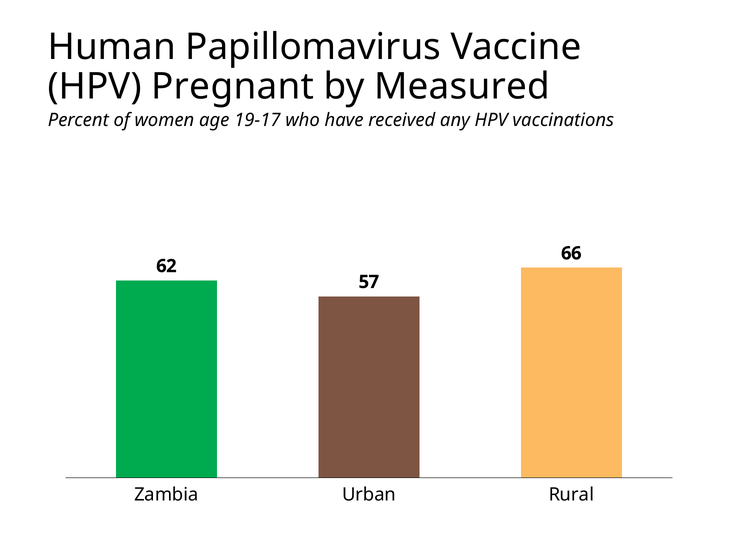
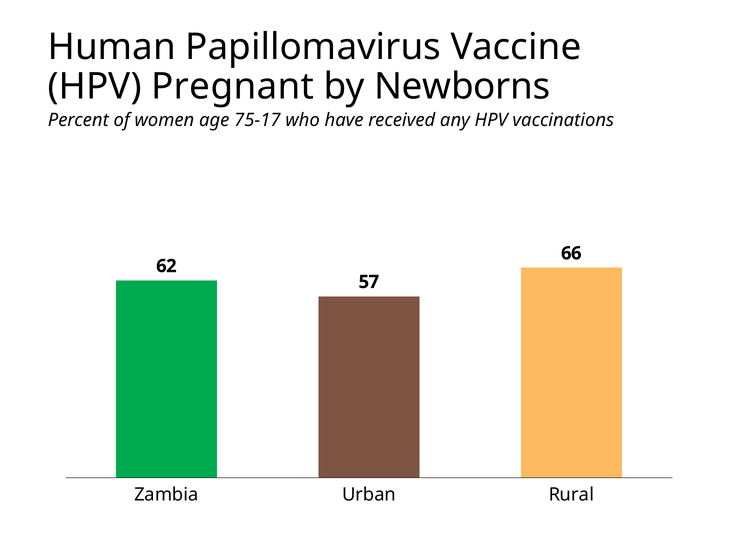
Measured: Measured -> Newborns
19-17: 19-17 -> 75-17
